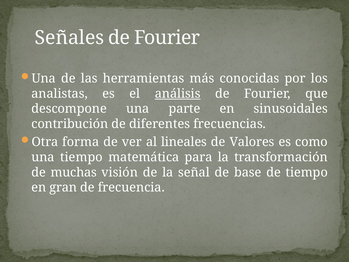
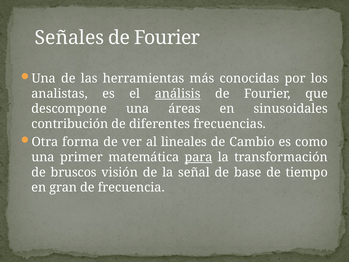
parte: parte -> áreas
Valores: Valores -> Cambio
una tiempo: tiempo -> primer
para underline: none -> present
muchas: muchas -> bruscos
